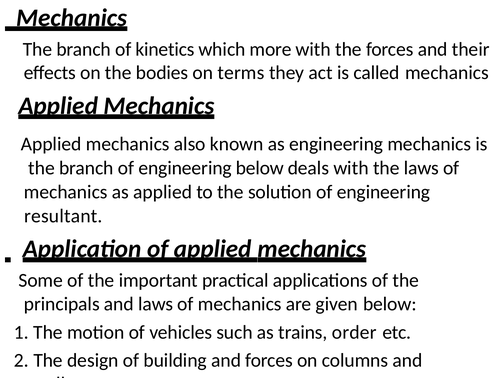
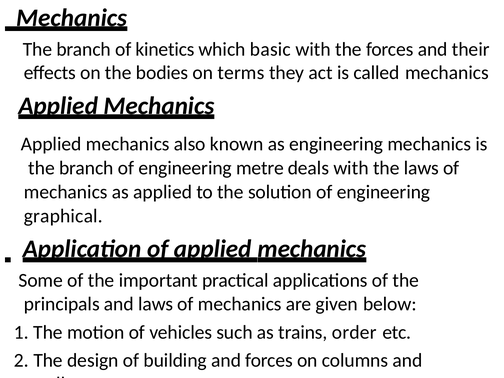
more: more -> basic
engineering below: below -> metre
resultant: resultant -> graphical
